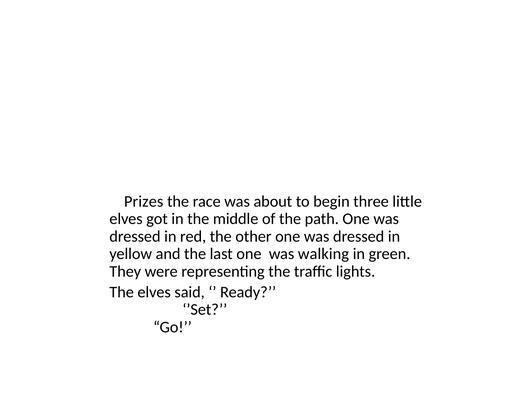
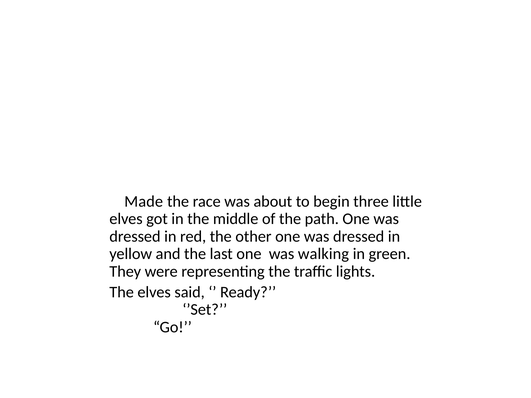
Prizes: Prizes -> Made
